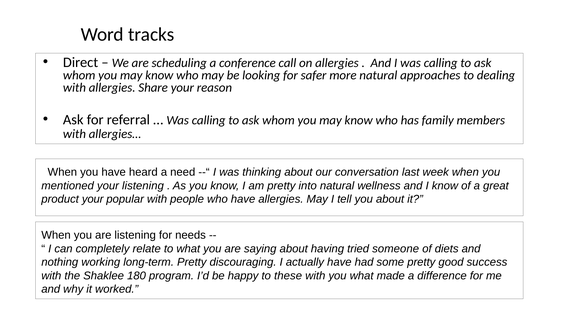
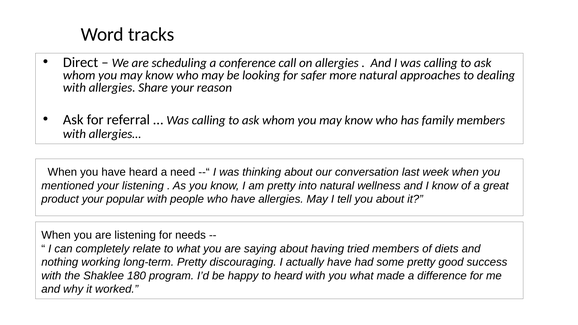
tried someone: someone -> members
to these: these -> heard
